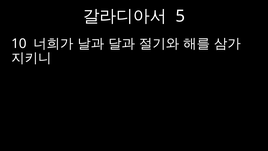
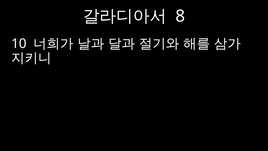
5: 5 -> 8
